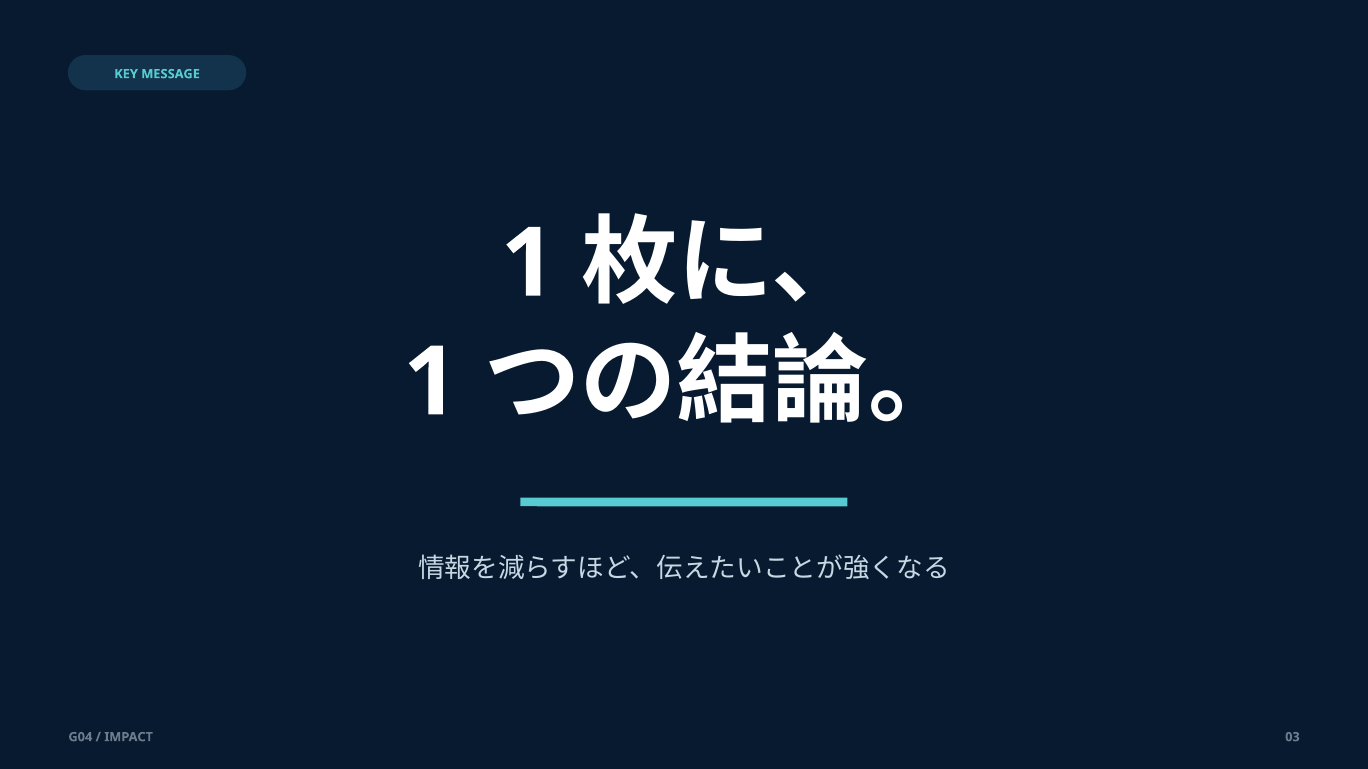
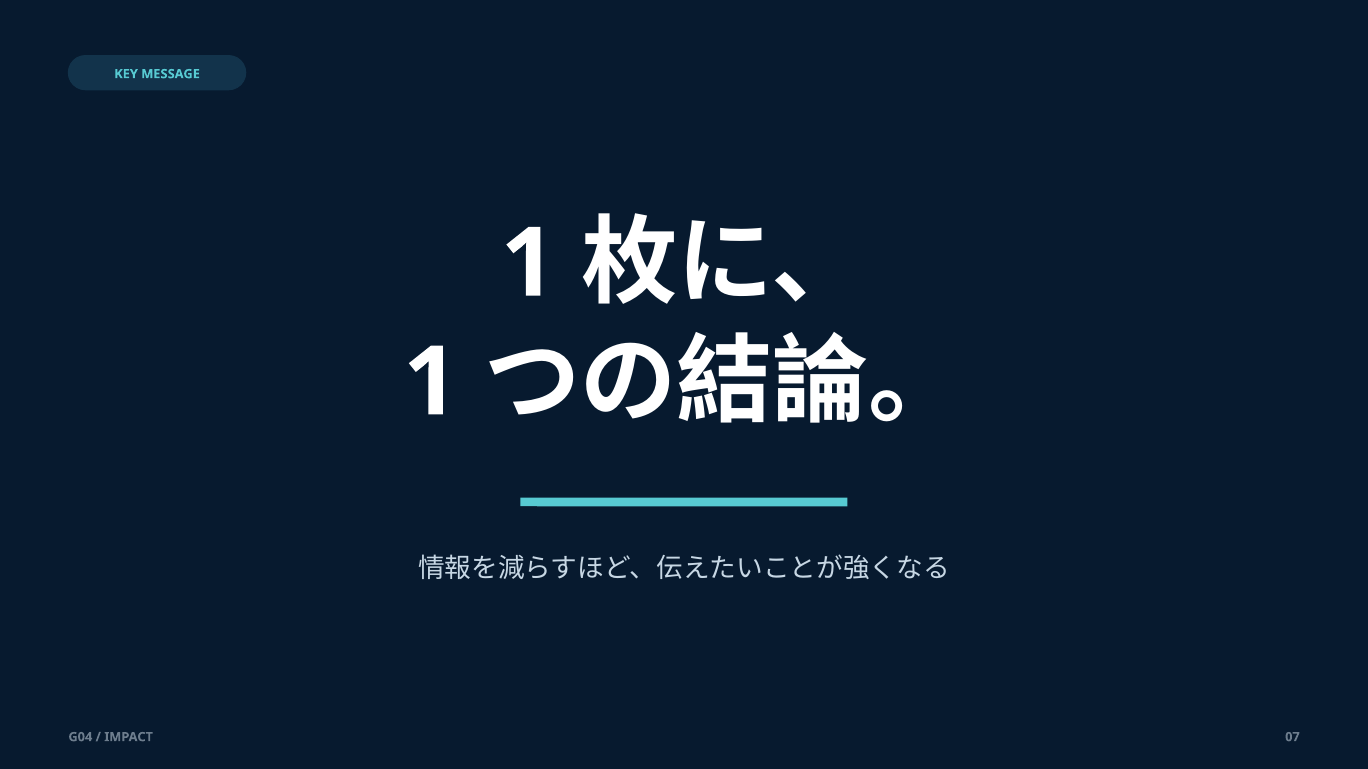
03: 03 -> 07
